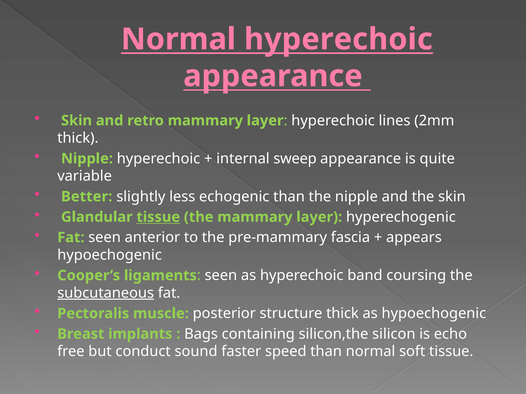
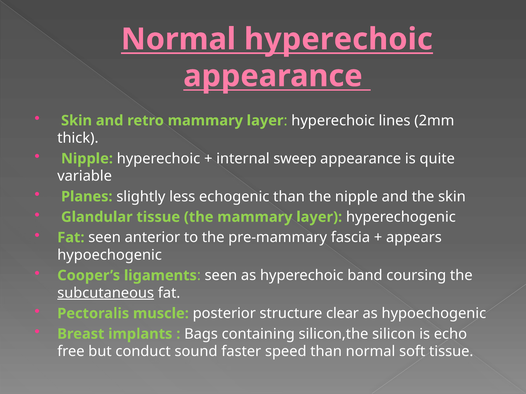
Better: Better -> Planes
tissue at (158, 217) underline: present -> none
structure thick: thick -> clear
